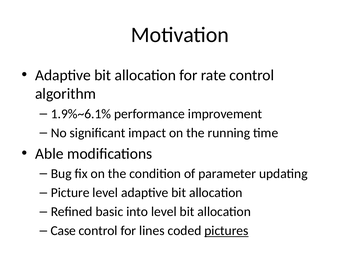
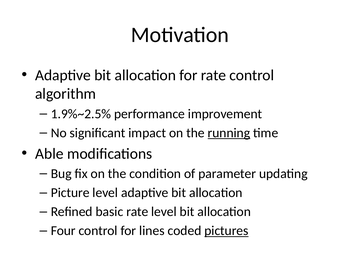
1.9%~6.1%: 1.9%~6.1% -> 1.9%~2.5%
running underline: none -> present
basic into: into -> rate
Case: Case -> Four
